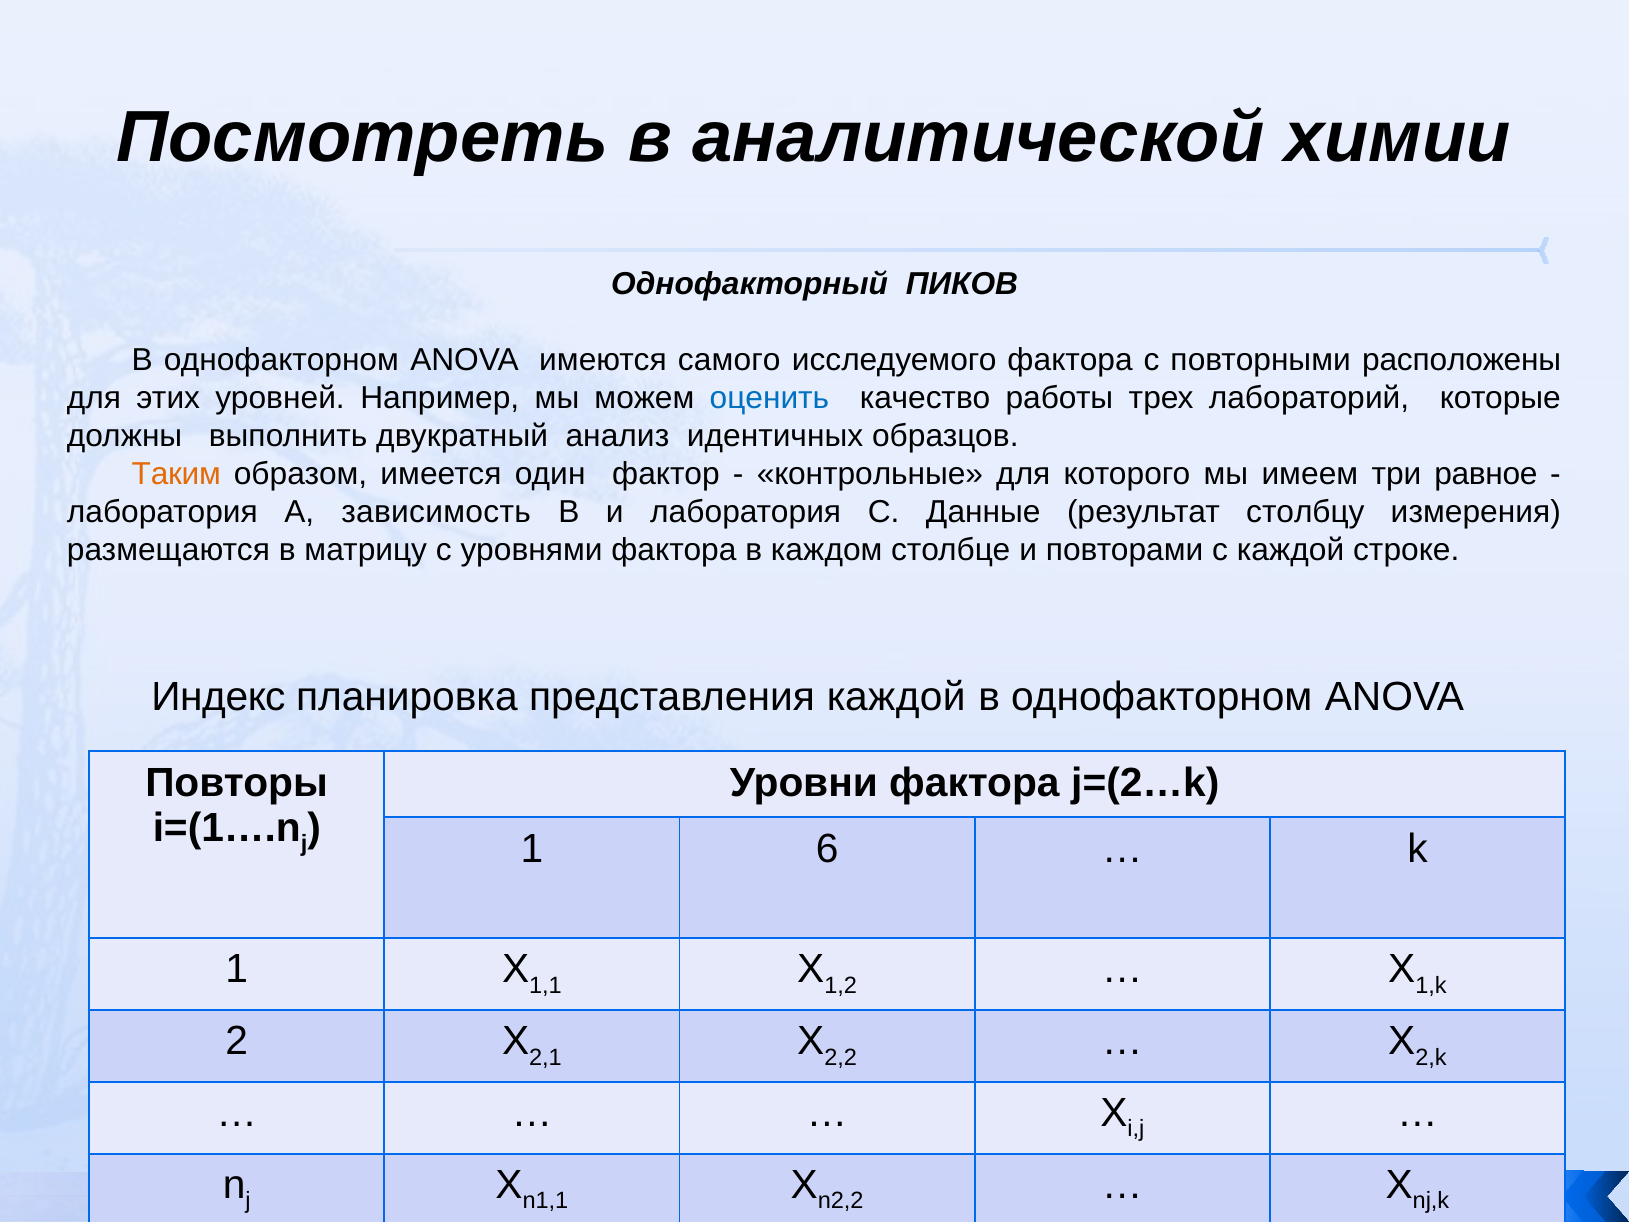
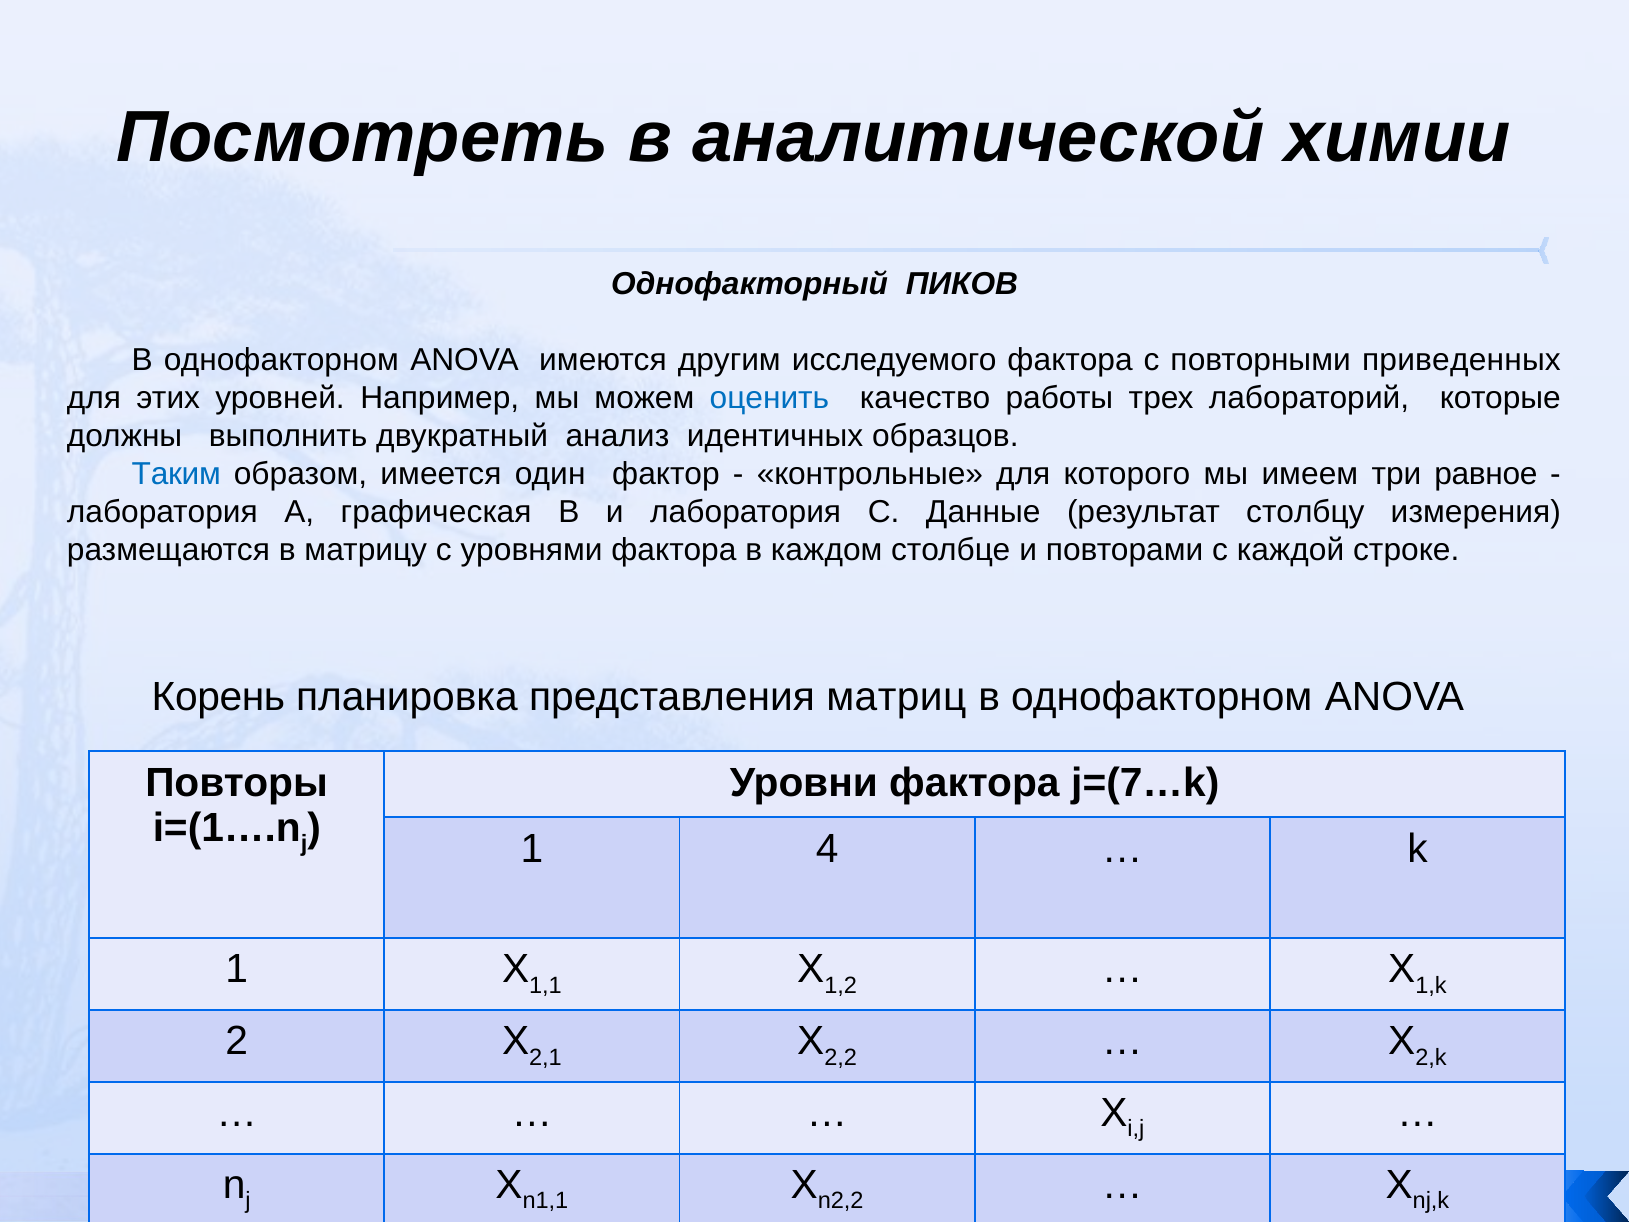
самого: самого -> другим
расположены: расположены -> приведенных
Таким colour: orange -> blue
зависимость: зависимость -> графическая
Индекс: Индекс -> Корень
представления каждой: каждой -> матриц
j=(2…k: j=(2…k -> j=(7…k
6: 6 -> 4
